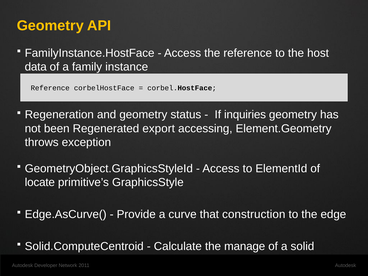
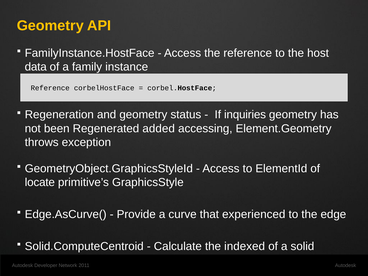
export: export -> added
construction: construction -> experienced
manage: manage -> indexed
